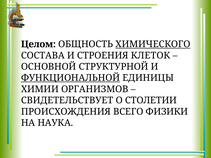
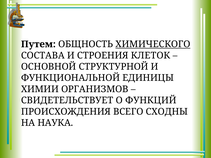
Целом: Целом -> Путем
ФУНКЦИОНАЛЬНОЙ underline: present -> none
СТОЛЕТИИ: СТОЛЕТИИ -> ФУНКЦИЙ
ФИЗИКИ: ФИЗИКИ -> СХОДНЫ
